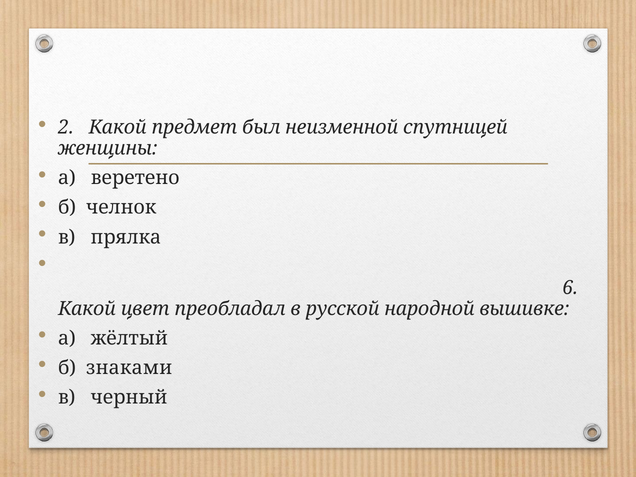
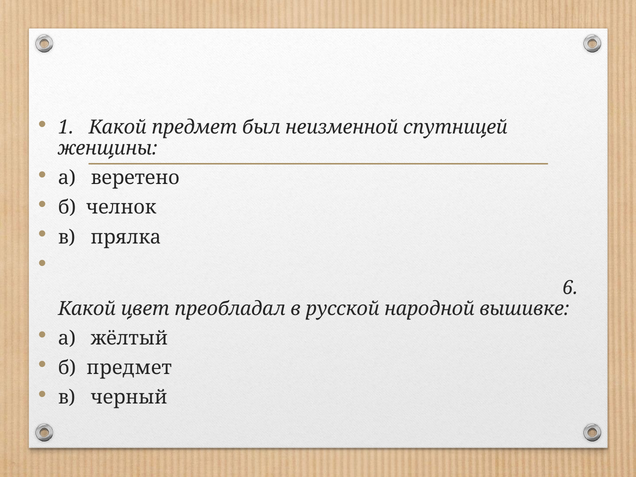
2: 2 -> 1
б знаками: знаками -> предмет
